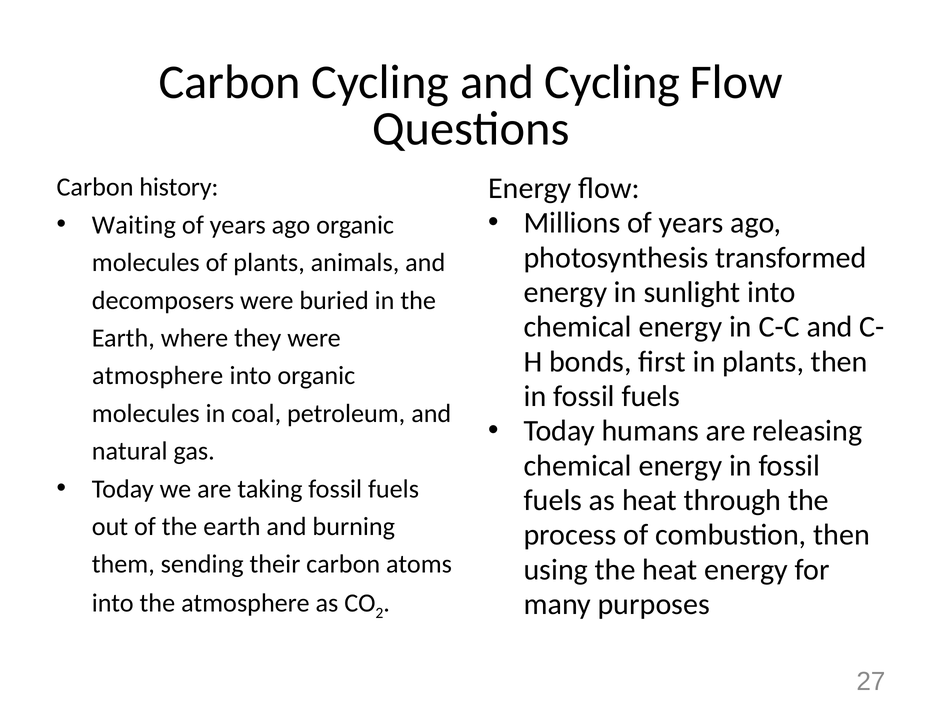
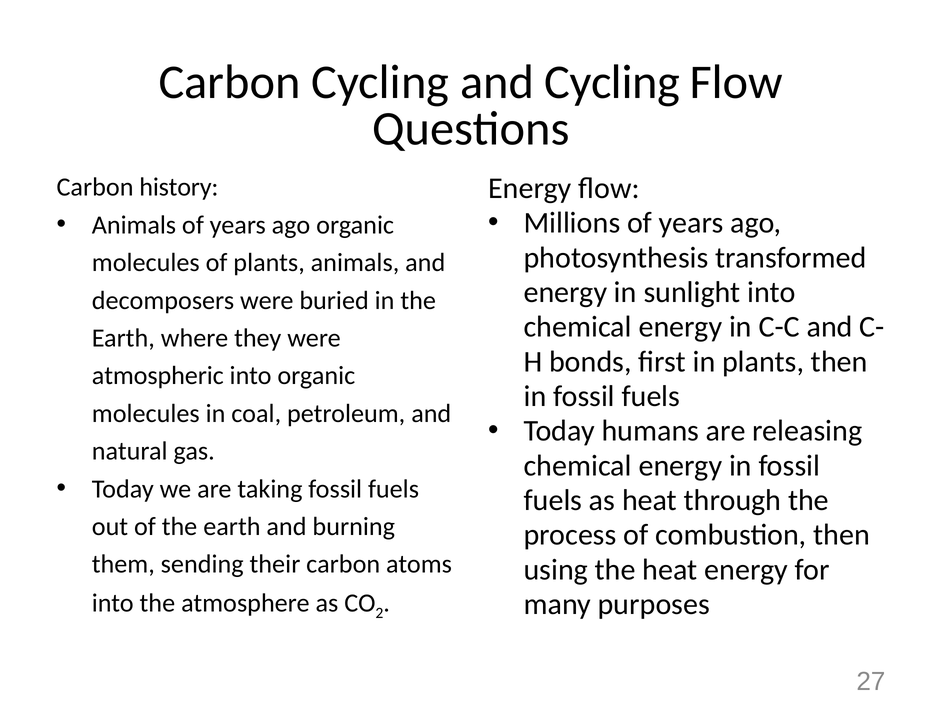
Waiting at (134, 225): Waiting -> Animals
atmosphere at (158, 376): atmosphere -> atmospheric
